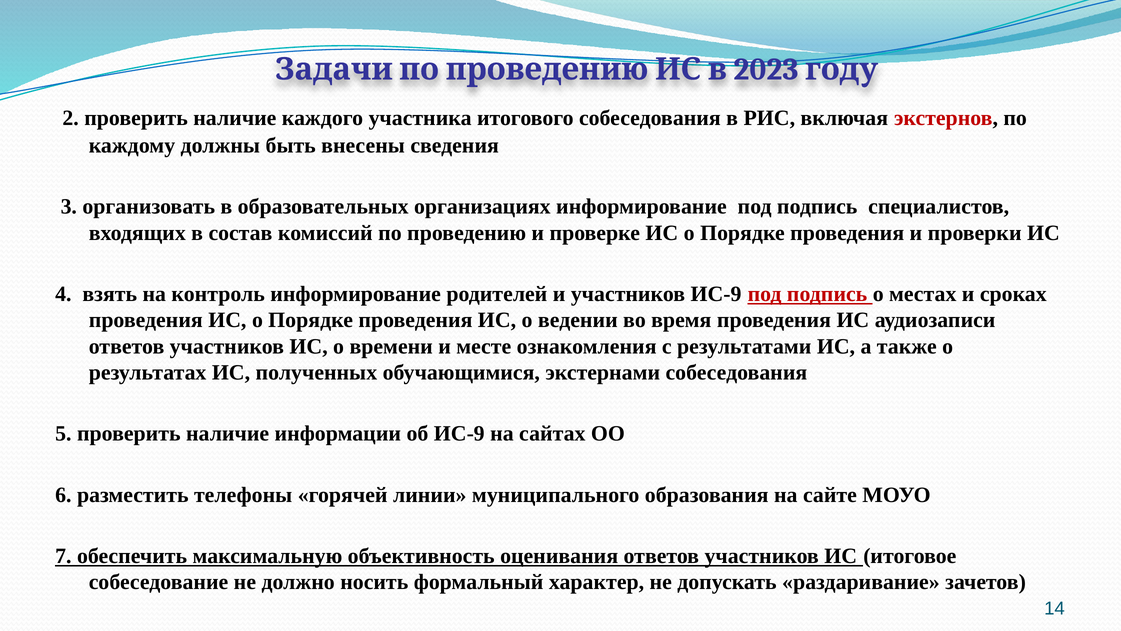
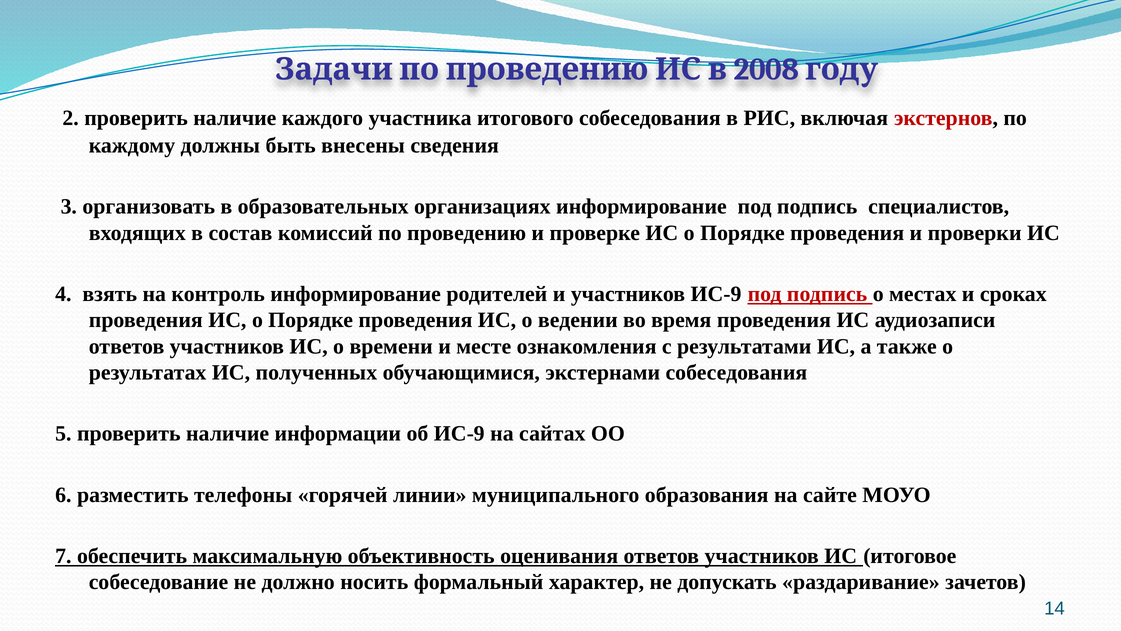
2023: 2023 -> 2008
